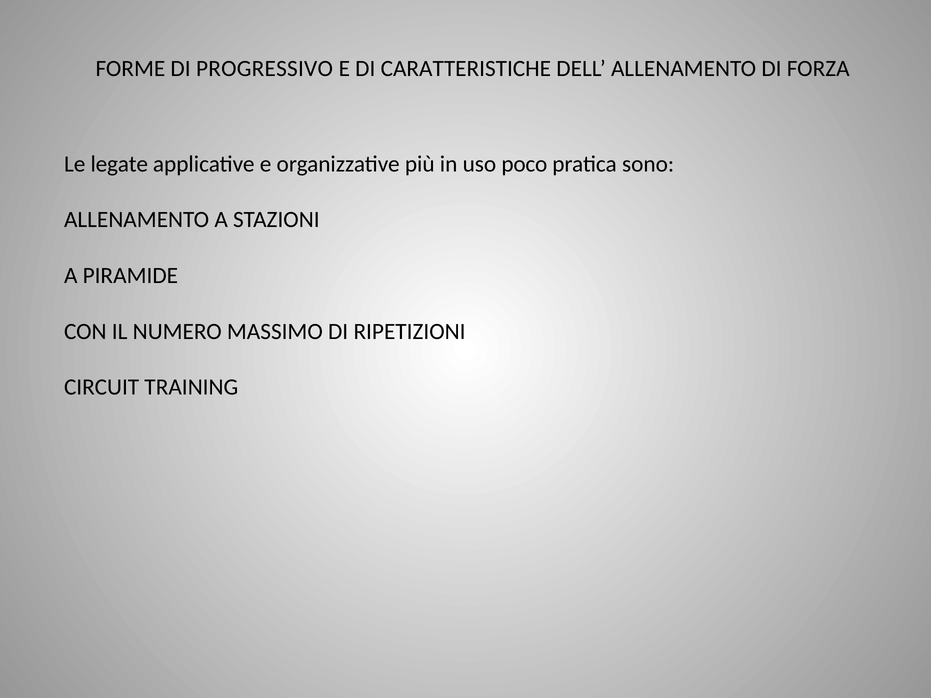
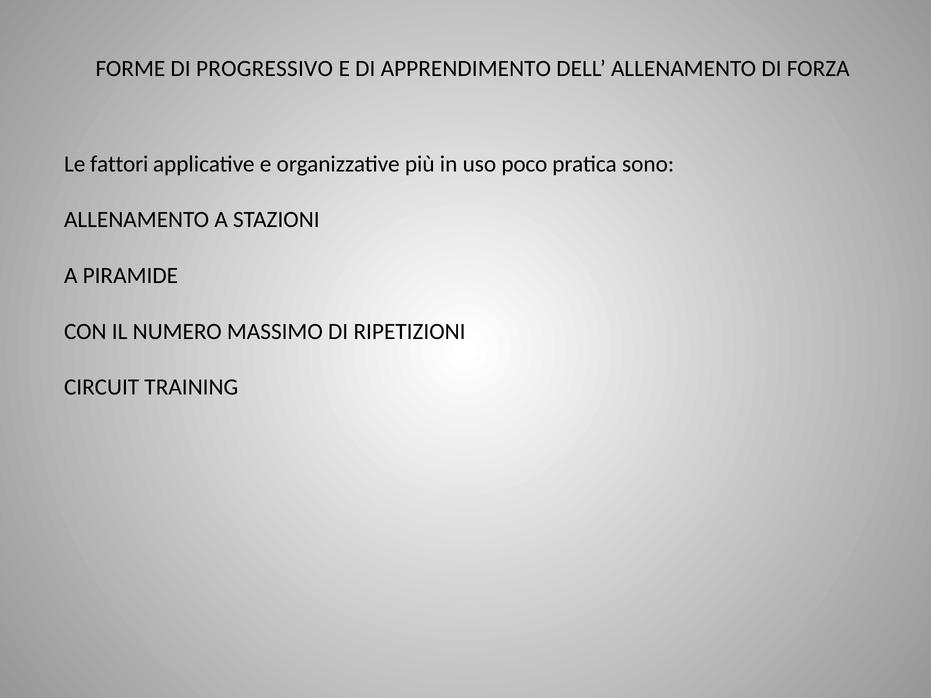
CARATTERISTICHE: CARATTERISTICHE -> APPRENDIMENTO
legate: legate -> fattori
